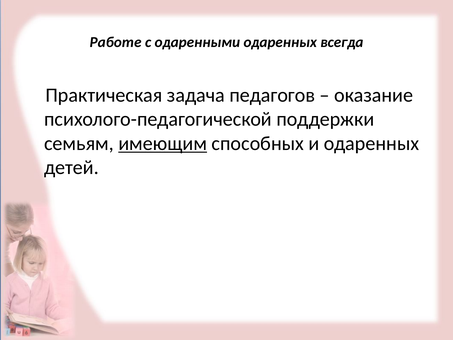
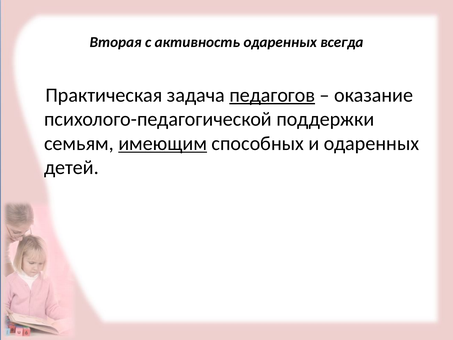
Работе: Работе -> Вторая
одаренными: одаренными -> активность
педагогов underline: none -> present
